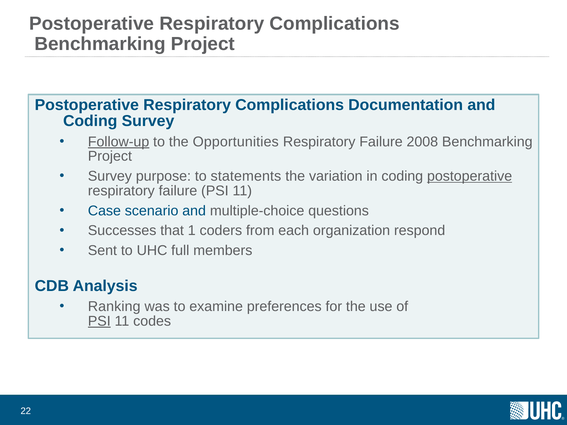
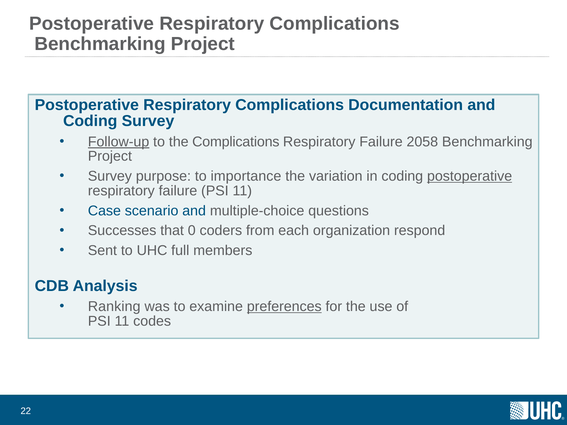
the Opportunities: Opportunities -> Complications
2008: 2008 -> 2058
statements: statements -> importance
1: 1 -> 0
preferences underline: none -> present
PSI at (99, 321) underline: present -> none
